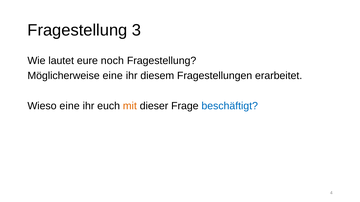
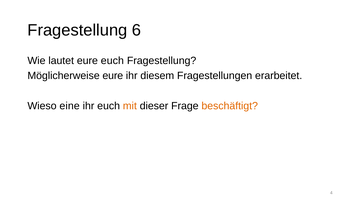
3: 3 -> 6
eure noch: noch -> euch
Möglicherweise eine: eine -> eure
beschäftigt colour: blue -> orange
